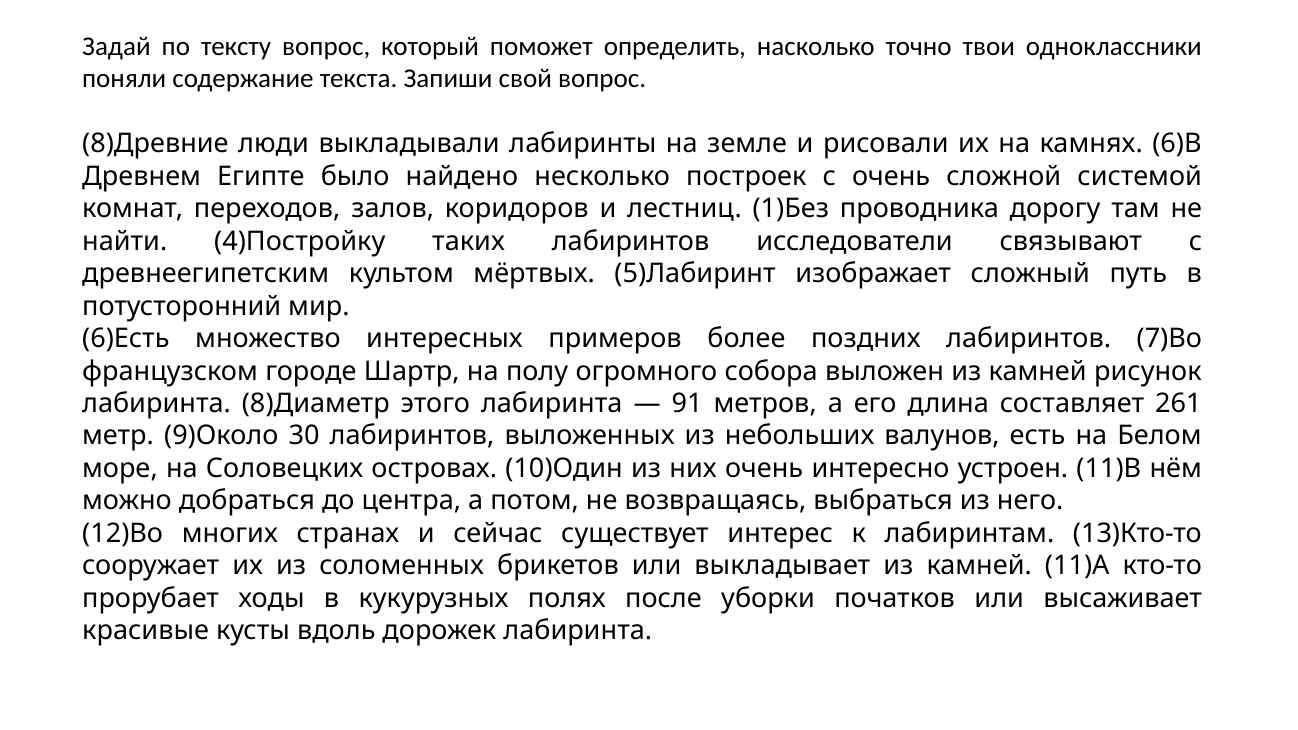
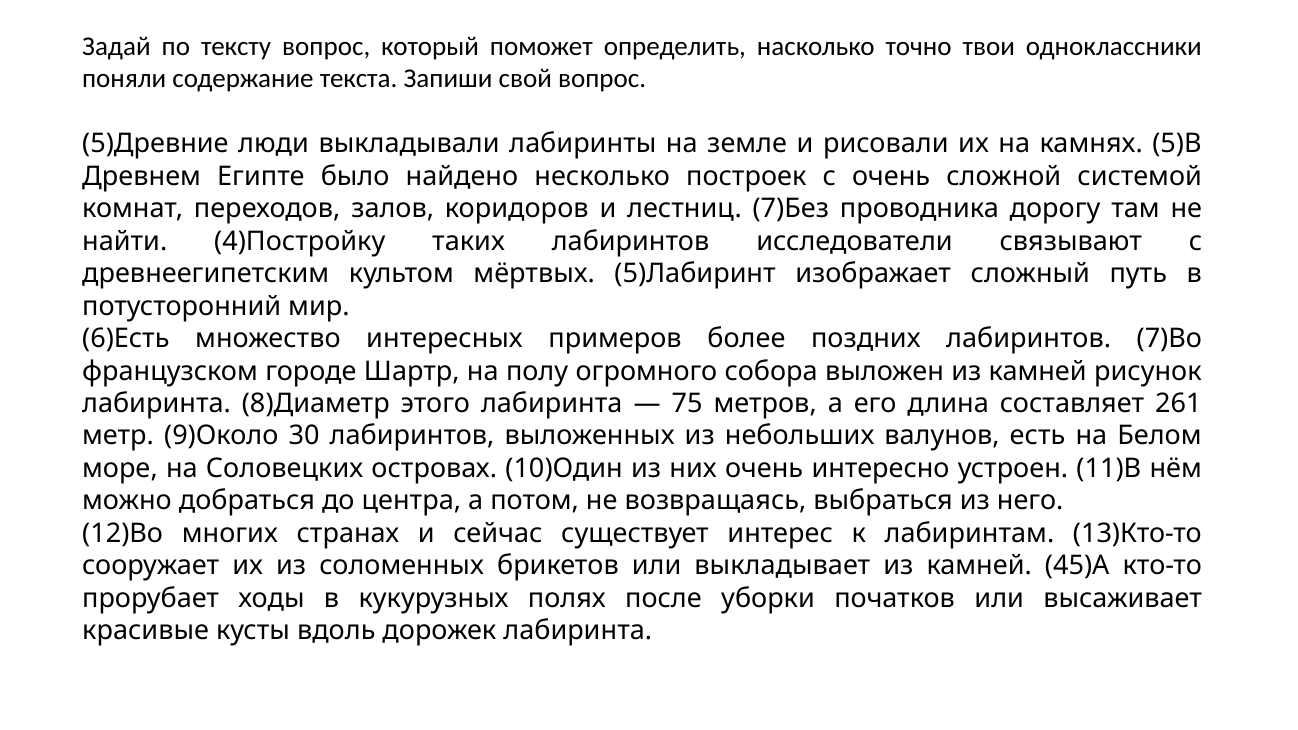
8)Древние: 8)Древние -> 5)Древние
6)В: 6)В -> 5)В
1)Без: 1)Без -> 7)Без
91: 91 -> 75
11)А: 11)А -> 45)А
